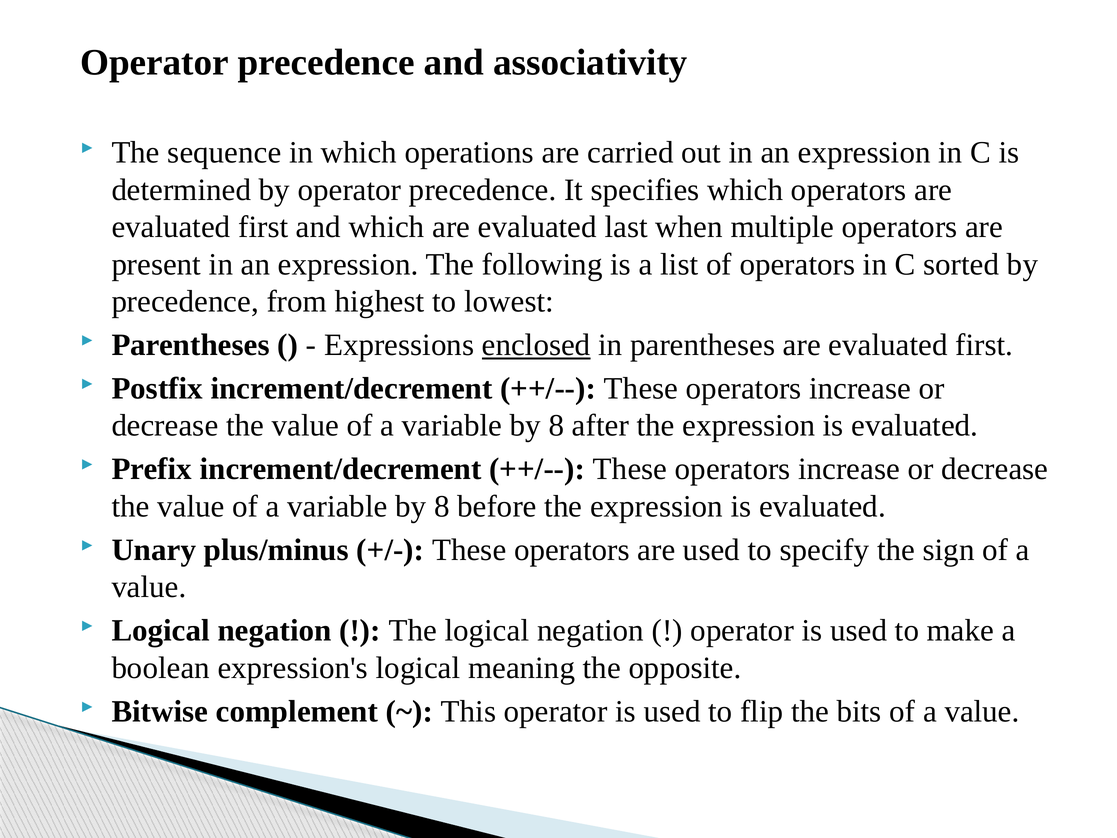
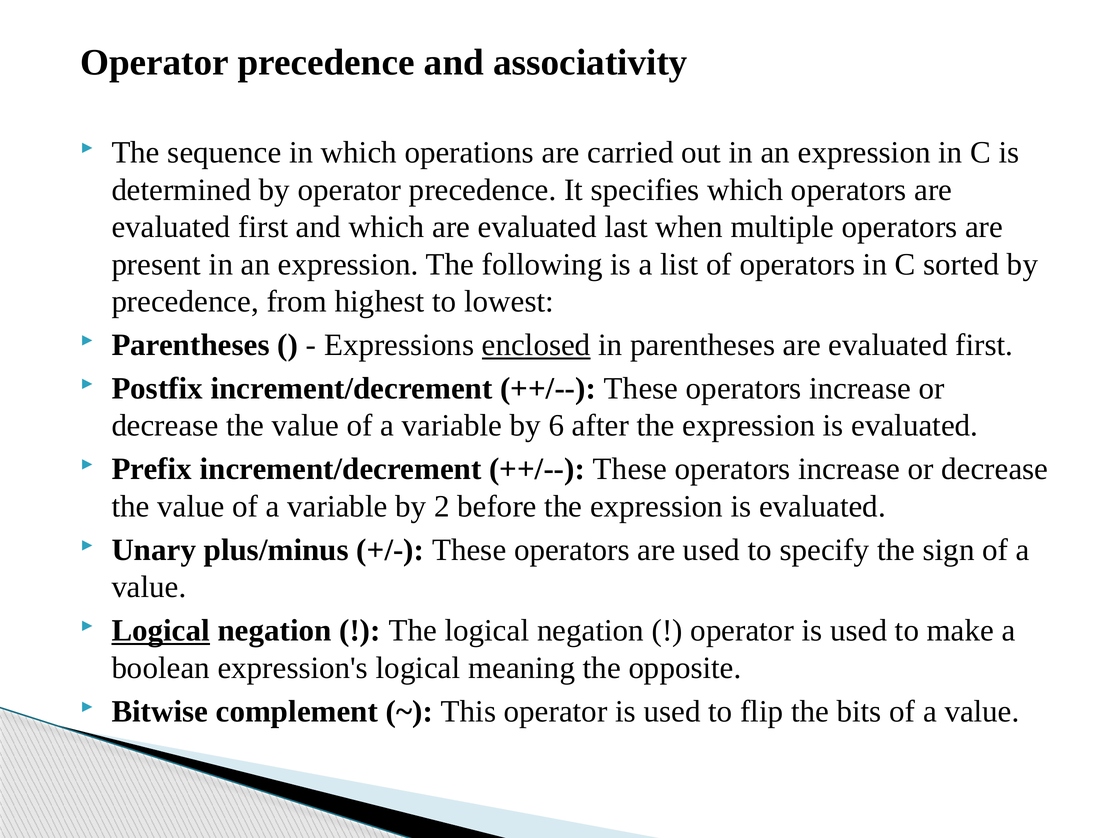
8 at (556, 426): 8 -> 6
8 at (442, 506): 8 -> 2
Logical at (161, 630) underline: none -> present
